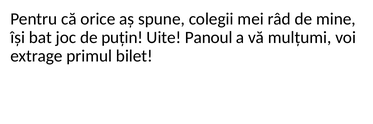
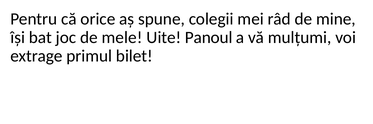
puțin: puțin -> mele
